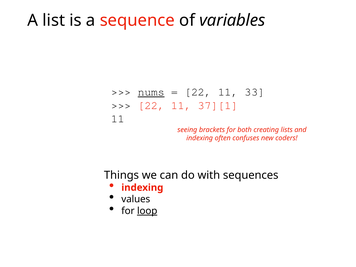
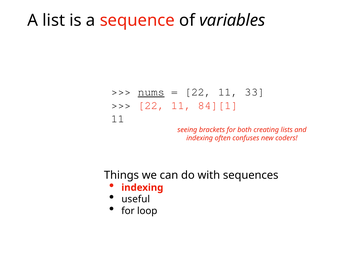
37][1: 37][1 -> 84][1
values: values -> useful
loop underline: present -> none
